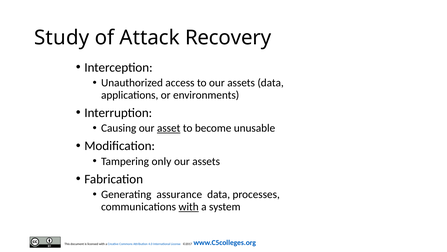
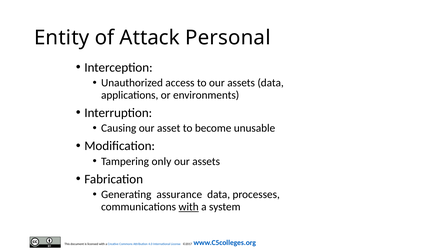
Study: Study -> Entity
Recovery: Recovery -> Personal
asset underline: present -> none
